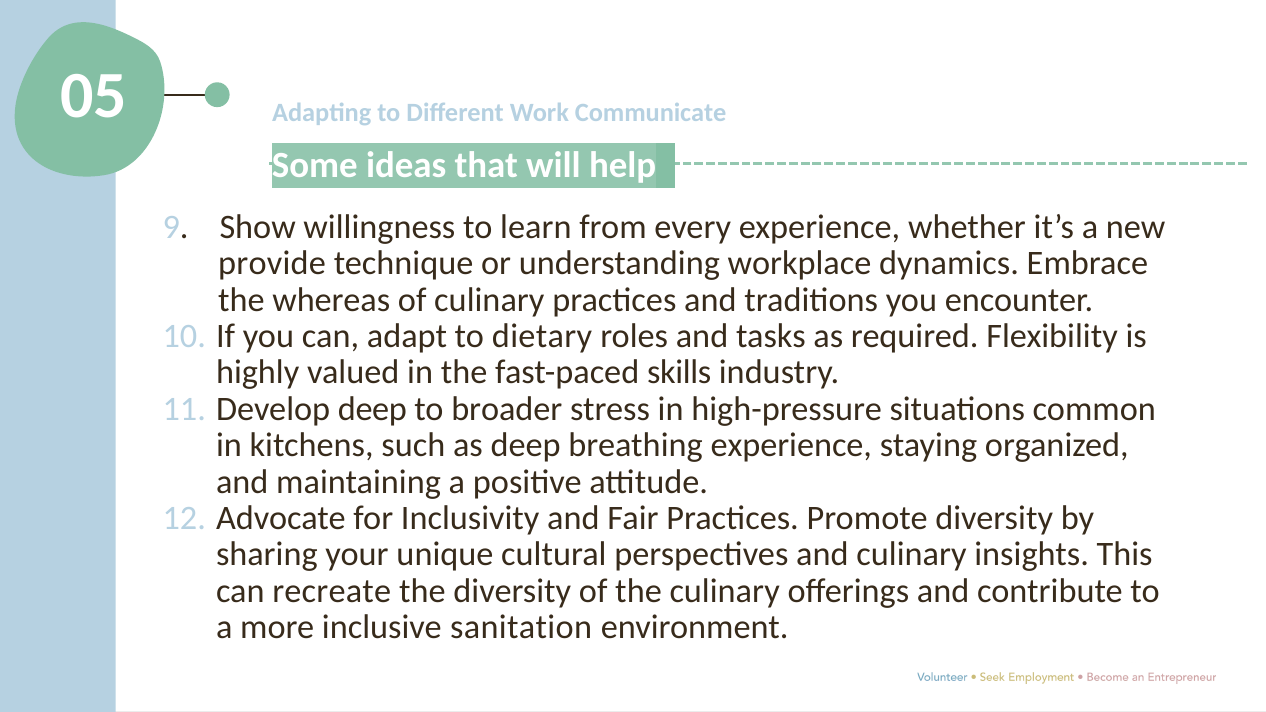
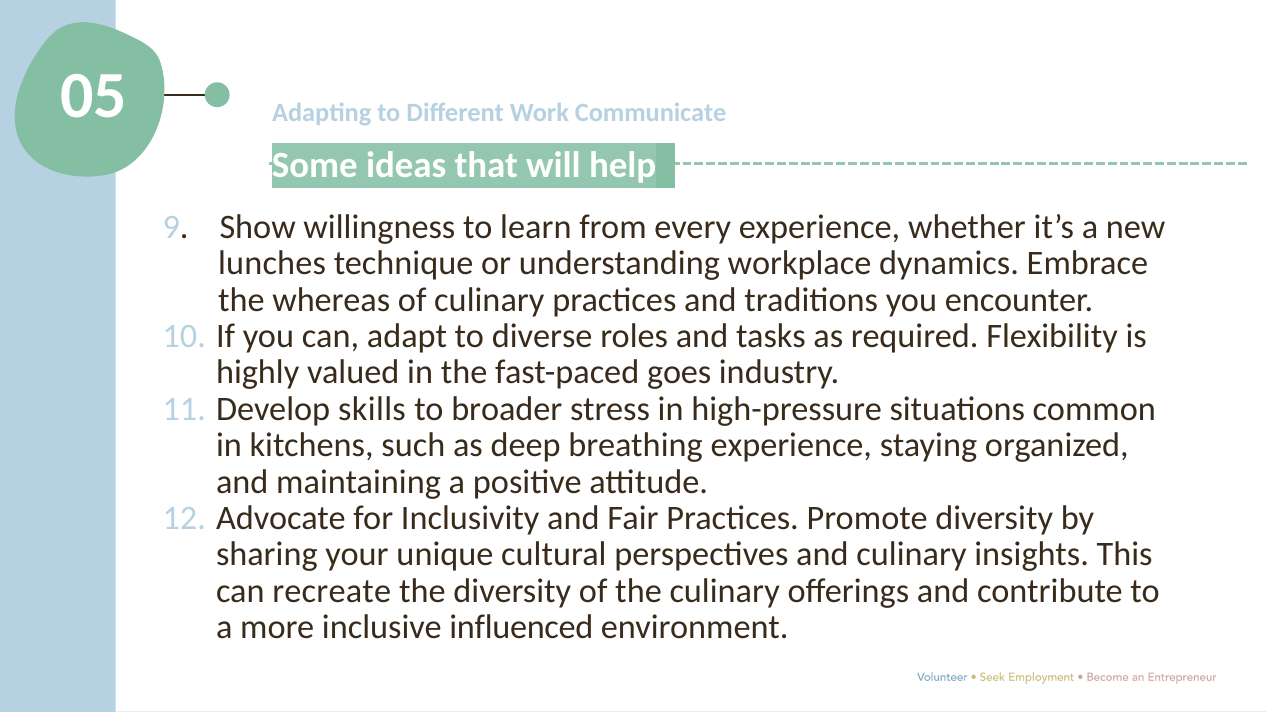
provide: provide -> lunches
dietary: dietary -> diverse
skills: skills -> goes
Develop deep: deep -> skills
sanitation: sanitation -> influenced
